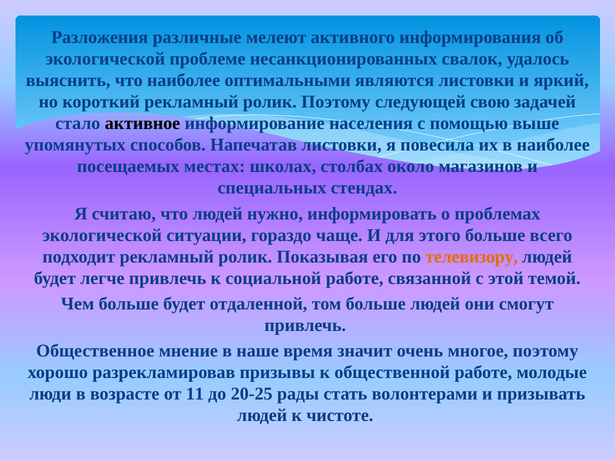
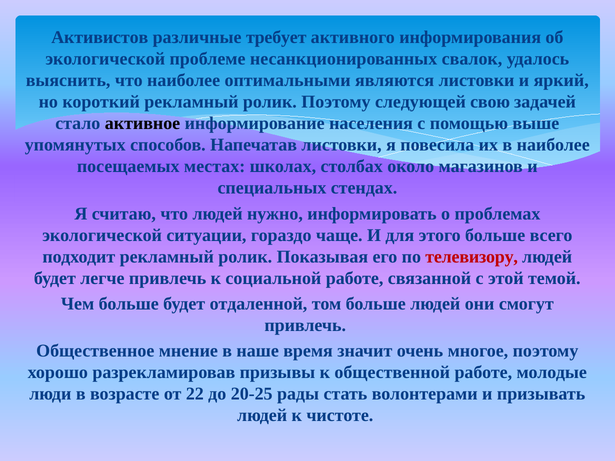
Разложения: Разложения -> Активистов
мелеют: мелеют -> требует
телевизору colour: orange -> red
11: 11 -> 22
